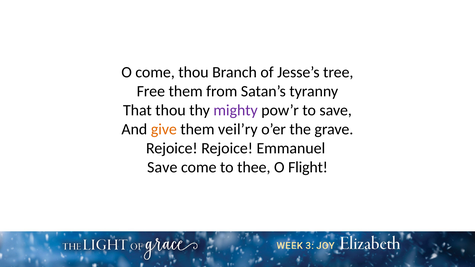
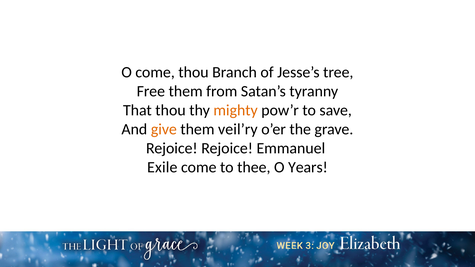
mighty colour: purple -> orange
Save at (162, 167): Save -> Exile
Flight: Flight -> Years
